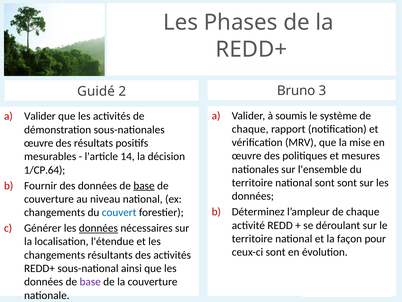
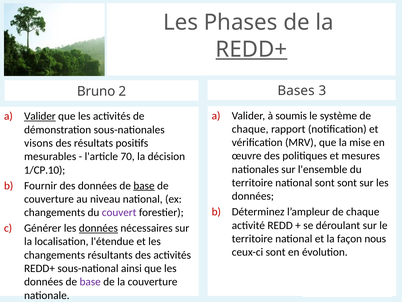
REDD+ at (251, 49) underline: none -> present
Bruno: Bruno -> Bases
Guidé: Guidé -> Bruno
Valider at (40, 116) underline: none -> present
œuvre at (39, 143): œuvre -> visons
14: 14 -> 70
1/CP.64: 1/CP.64 -> 1/CP.10
couvert colour: blue -> purple
pour: pour -> nous
